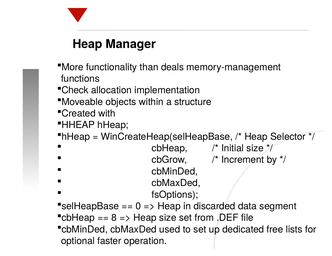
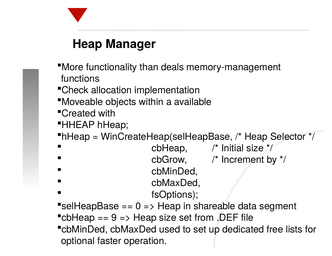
structure: structure -> available
discarded: discarded -> shareable
8: 8 -> 9
